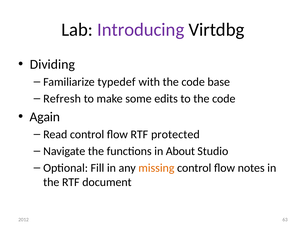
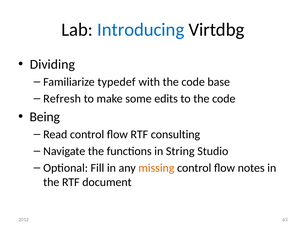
Introducing colour: purple -> blue
Again: Again -> Being
protected: protected -> consulting
About: About -> String
